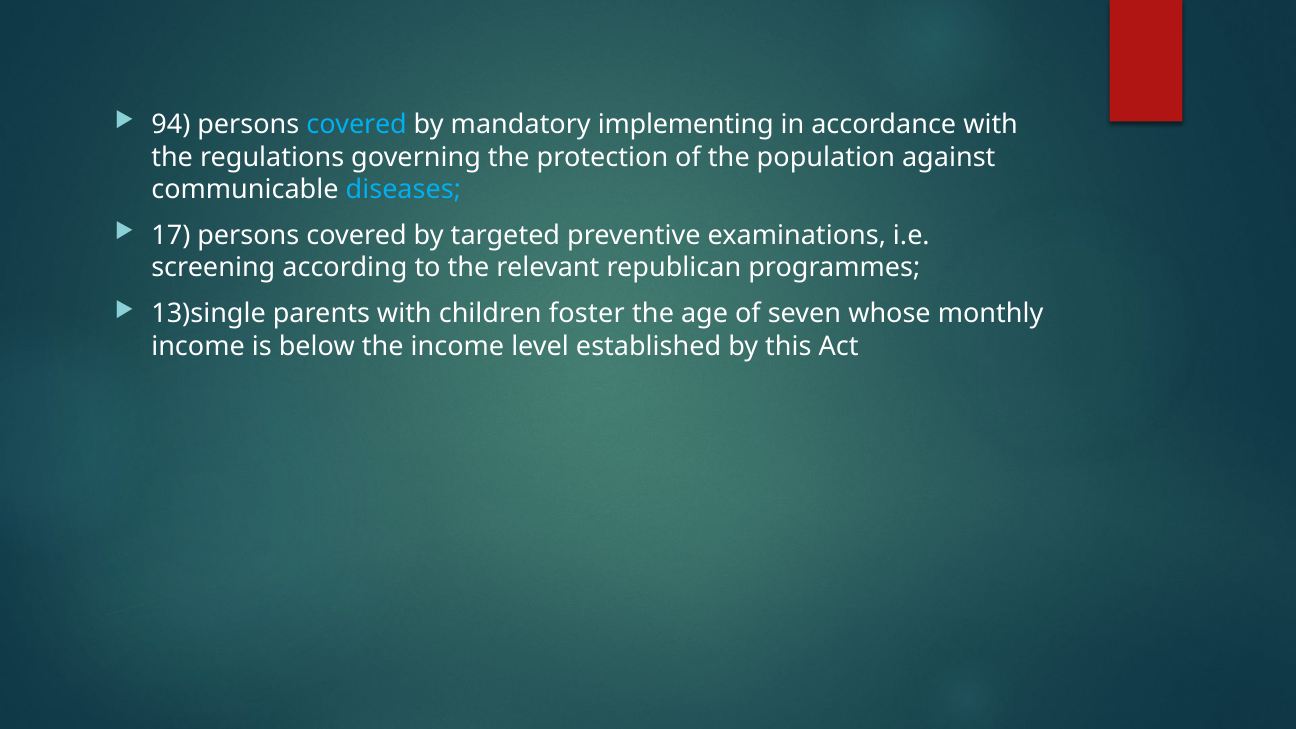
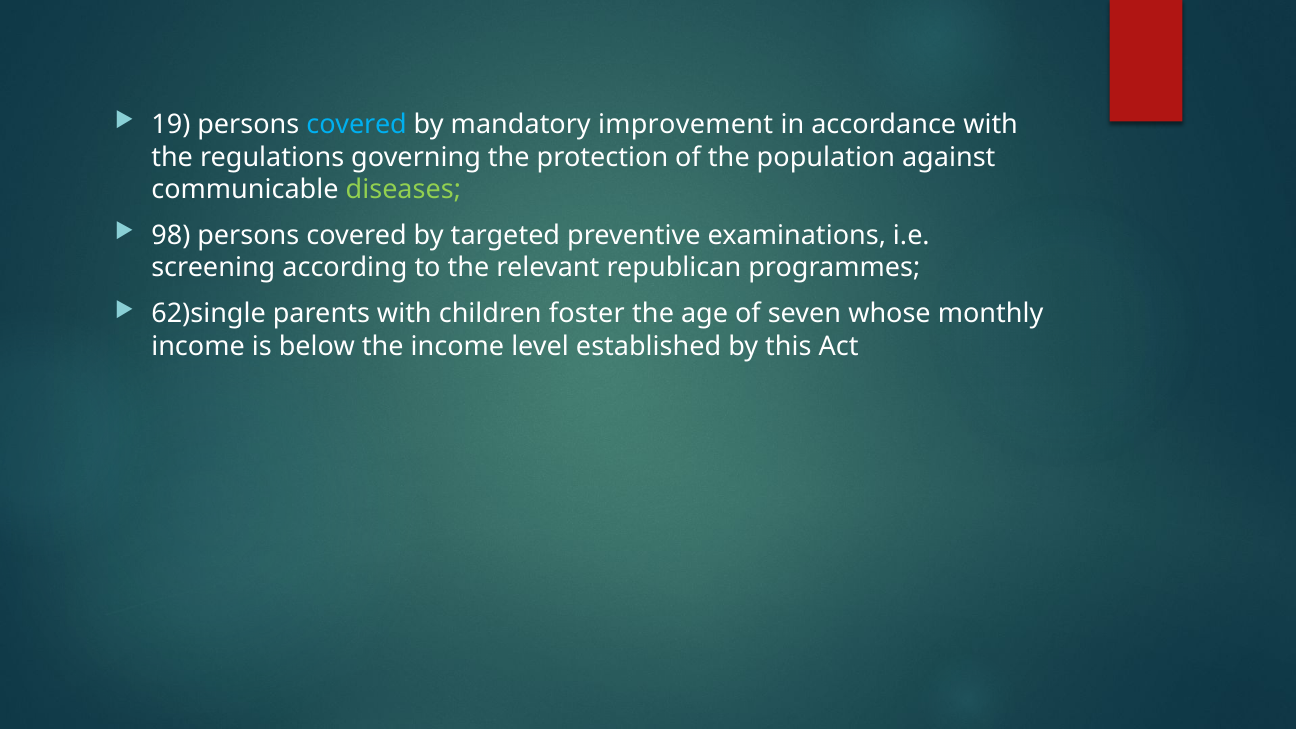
94: 94 -> 19
implementing: implementing -> improvement
diseases colour: light blue -> light green
17: 17 -> 98
13)single: 13)single -> 62)single
